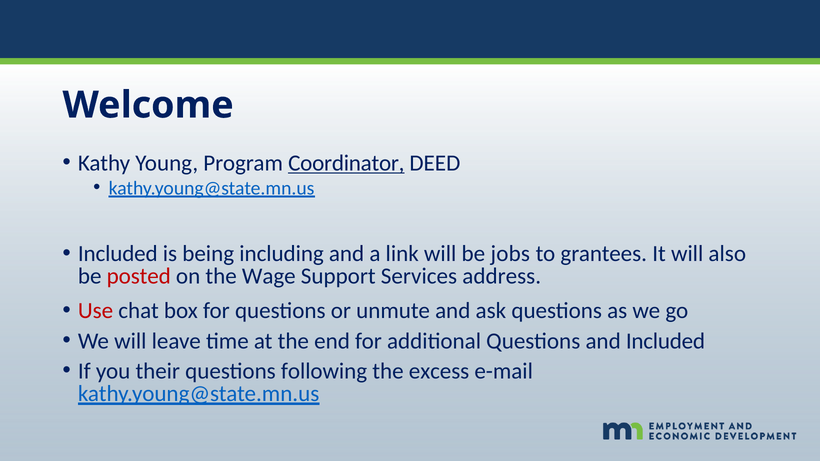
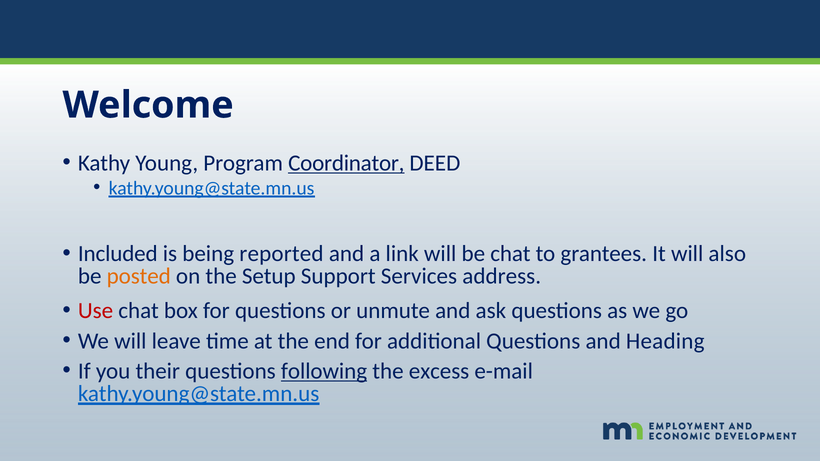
including: including -> reported
be jobs: jobs -> chat
posted colour: red -> orange
Wage: Wage -> Setup
and Included: Included -> Heading
following underline: none -> present
